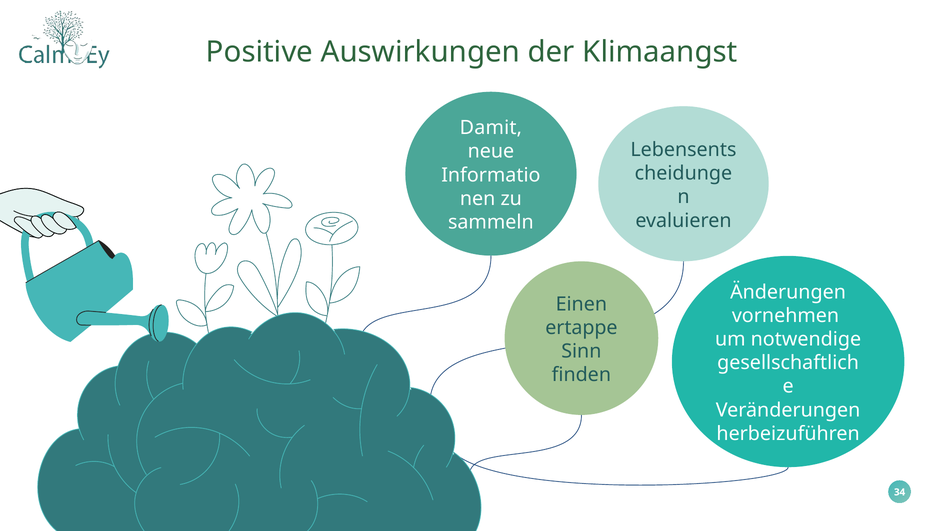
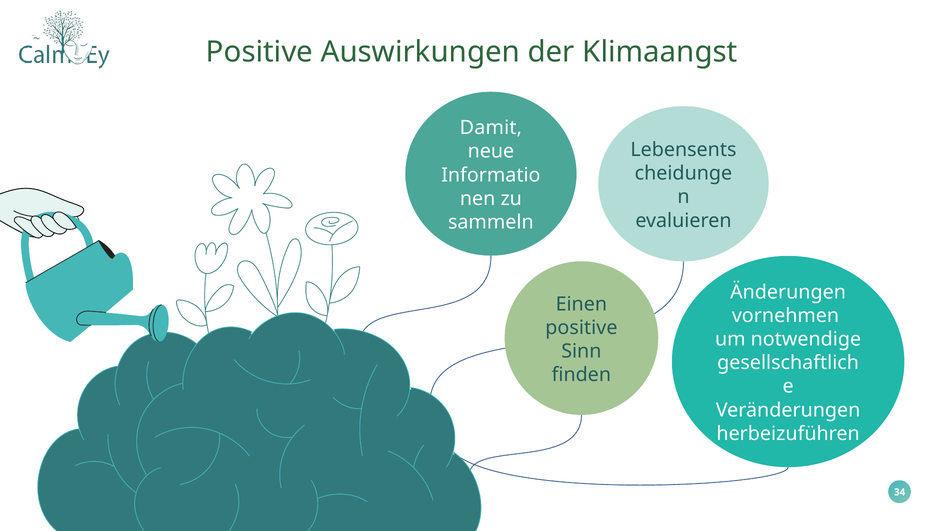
ertappe at (581, 328): ertappe -> positive
